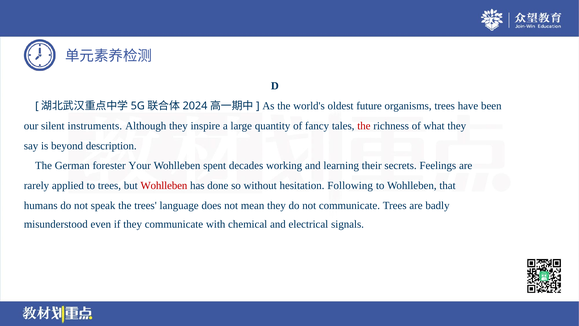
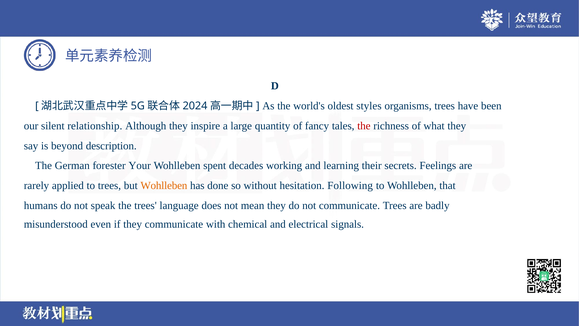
future: future -> styles
instruments: instruments -> relationship
Wohlleben at (164, 185) colour: red -> orange
